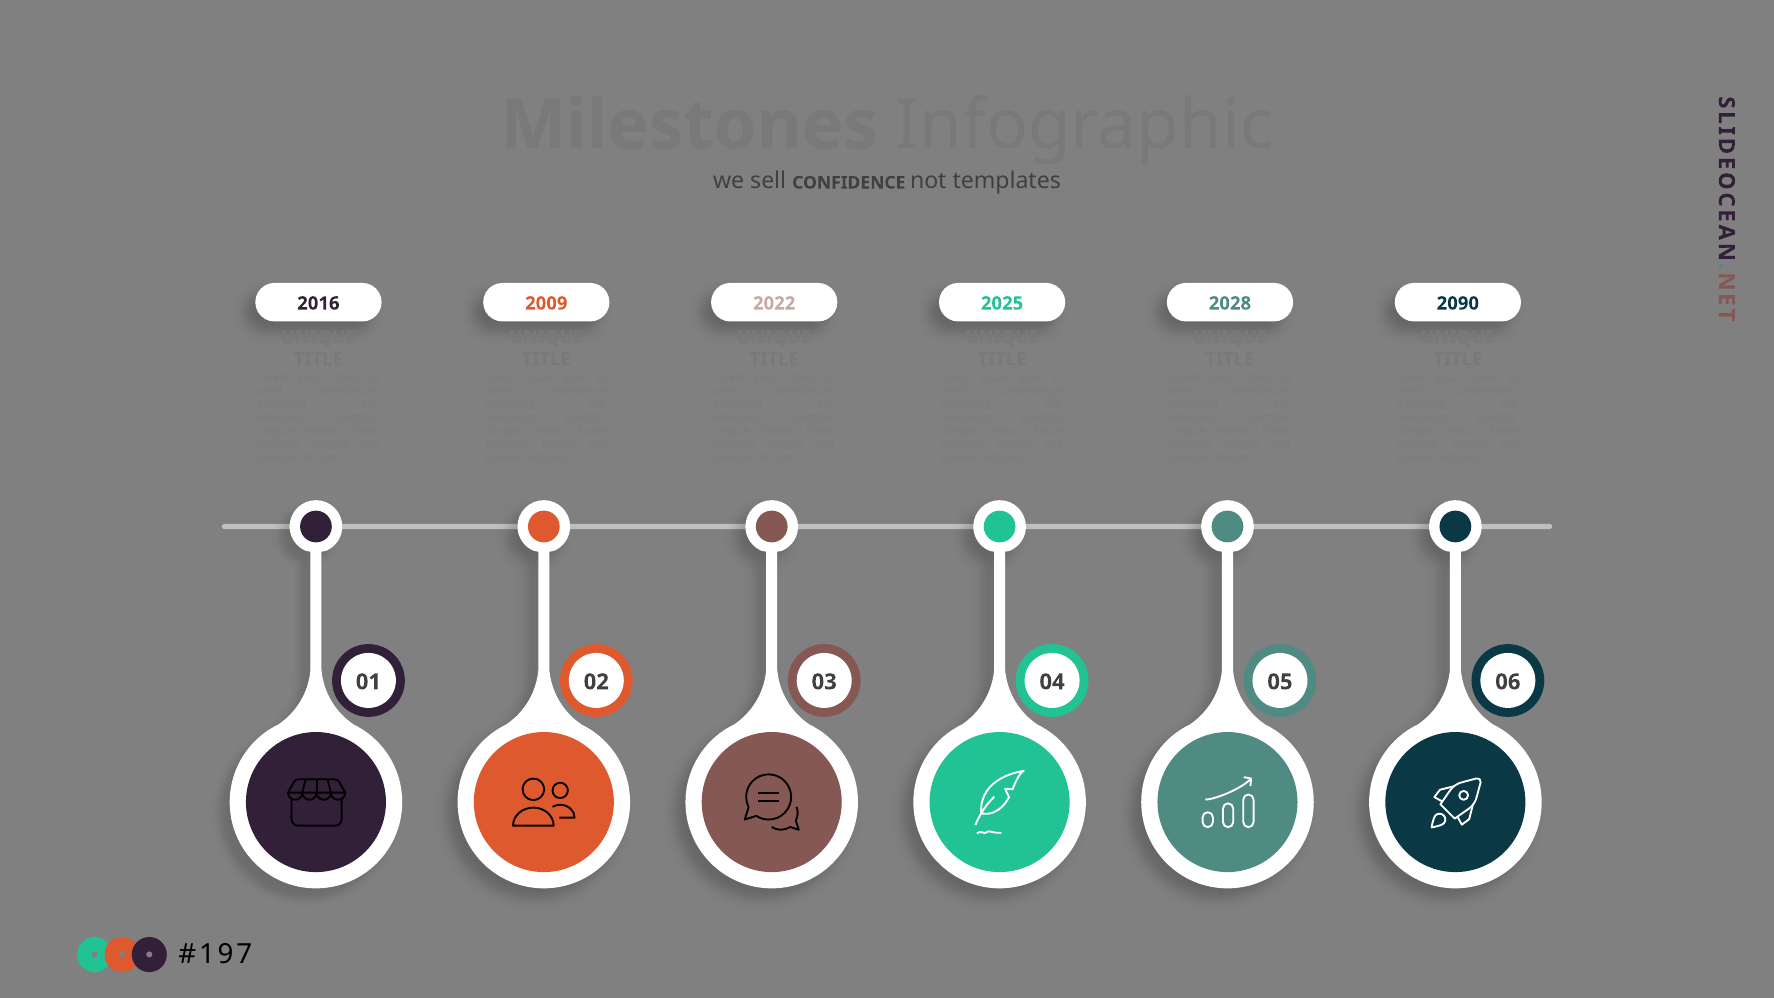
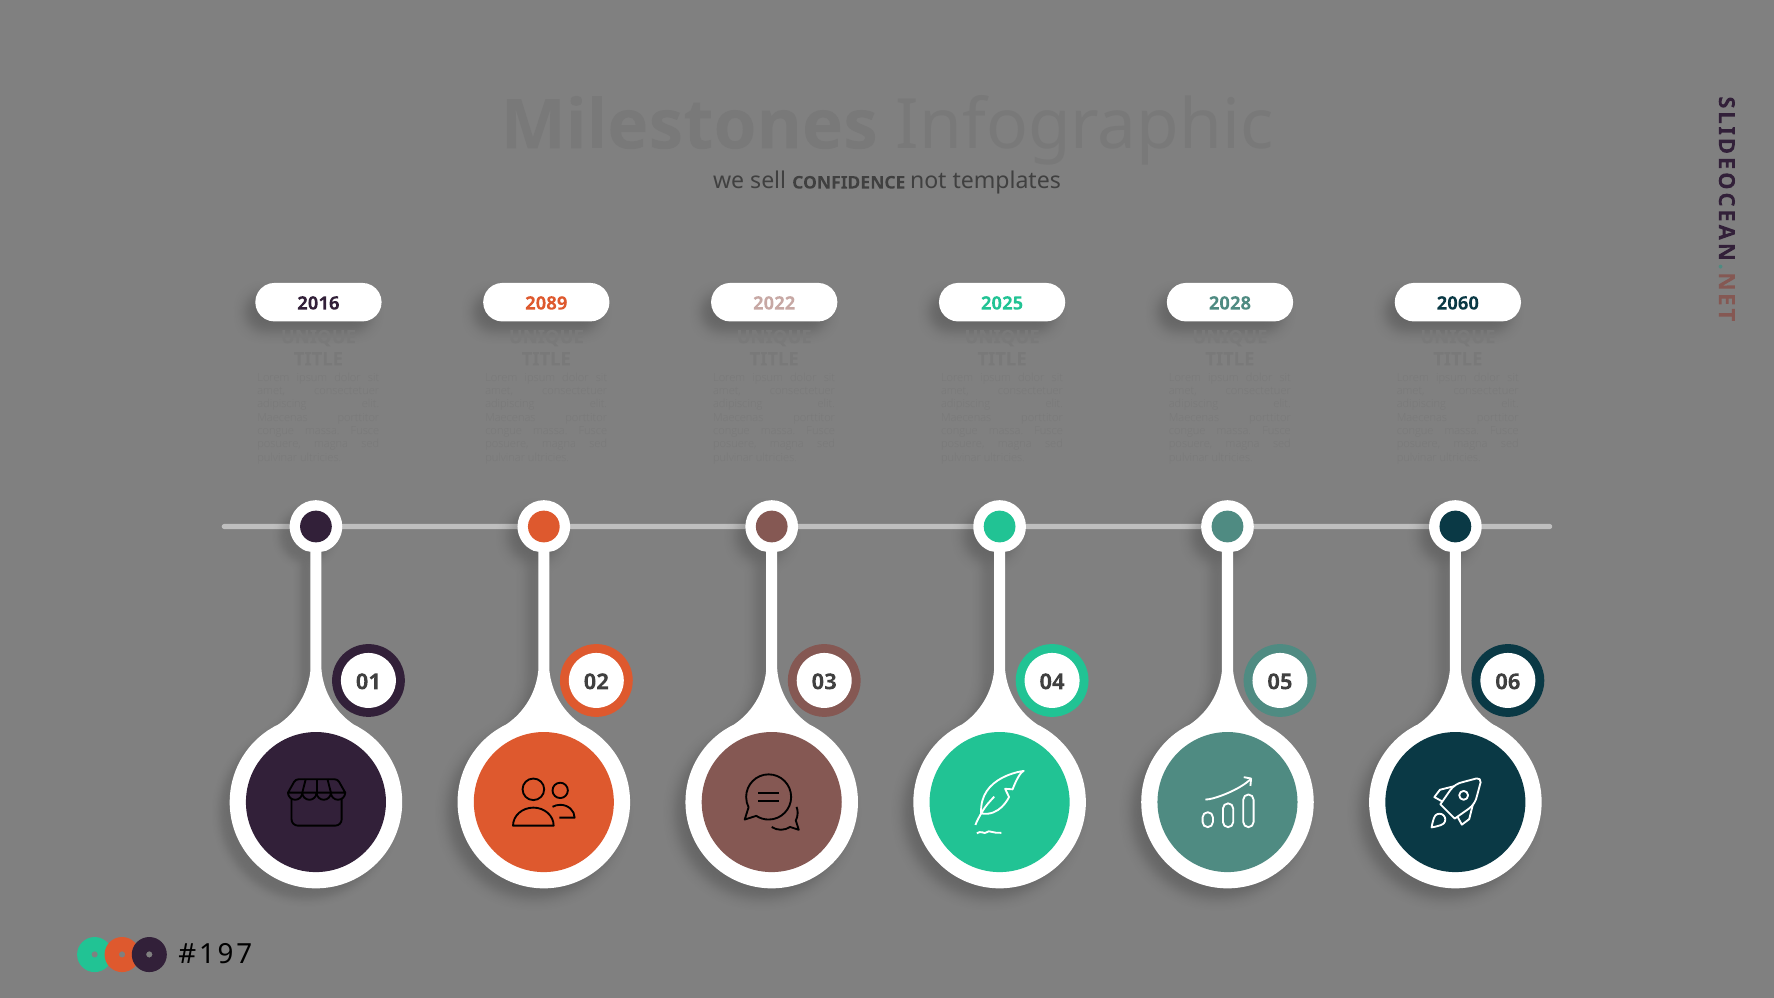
2009: 2009 -> 2089
2090: 2090 -> 2060
